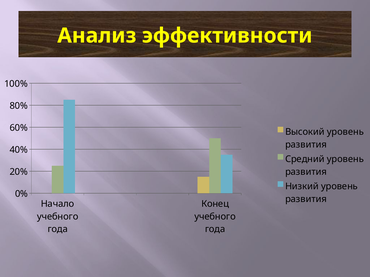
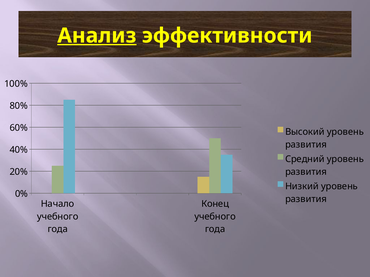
Анализ underline: none -> present
